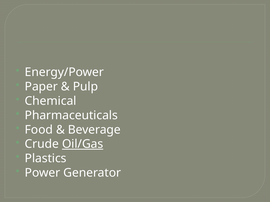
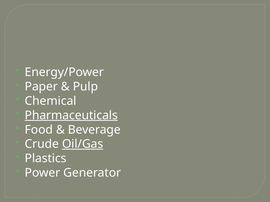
Pharmaceuticals underline: none -> present
